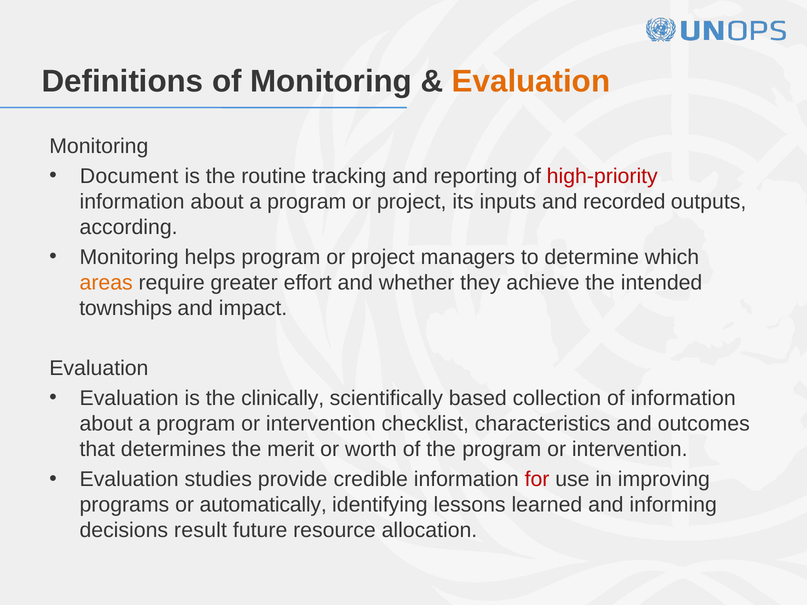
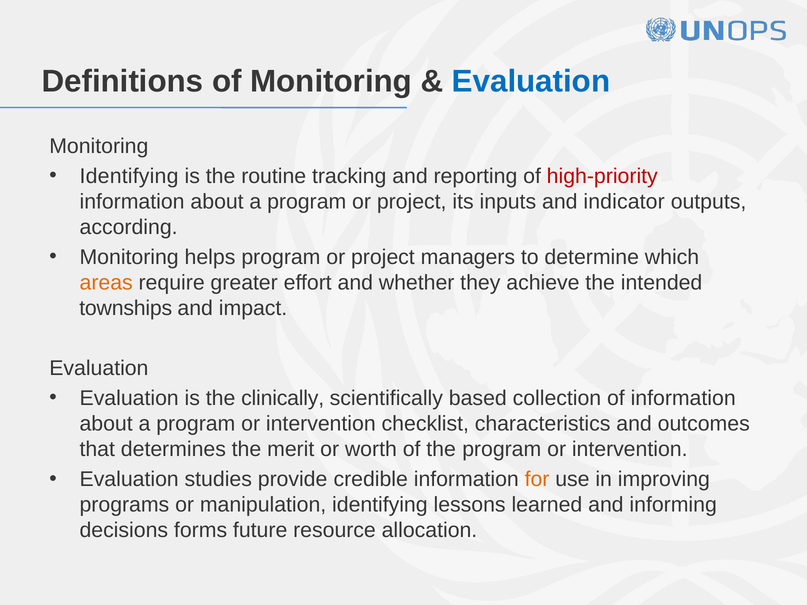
Evaluation at (531, 81) colour: orange -> blue
Document at (129, 176): Document -> Identifying
recorded: recorded -> indicator
for colour: red -> orange
automatically: automatically -> manipulation
result: result -> forms
